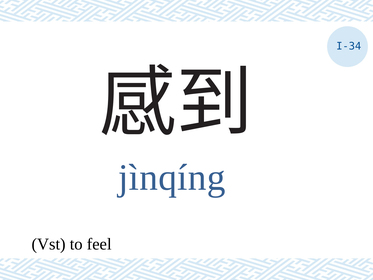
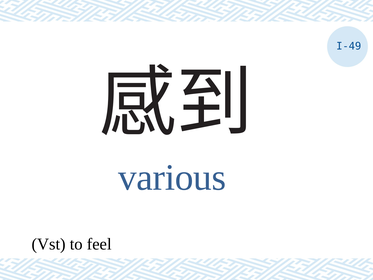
I-34: I-34 -> I-49
jìnqíng: jìnqíng -> various
